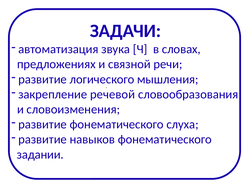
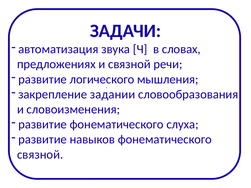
речевой: речевой -> задании
задании at (40, 155): задании -> связной
